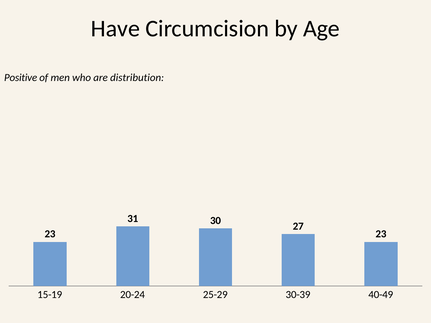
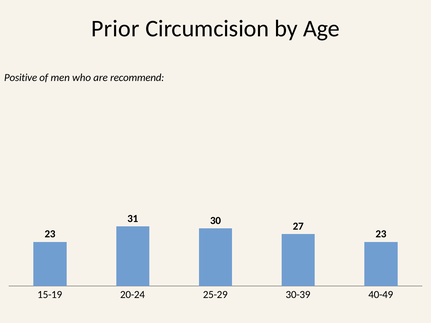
Have: Have -> Prior
distribution: distribution -> recommend
